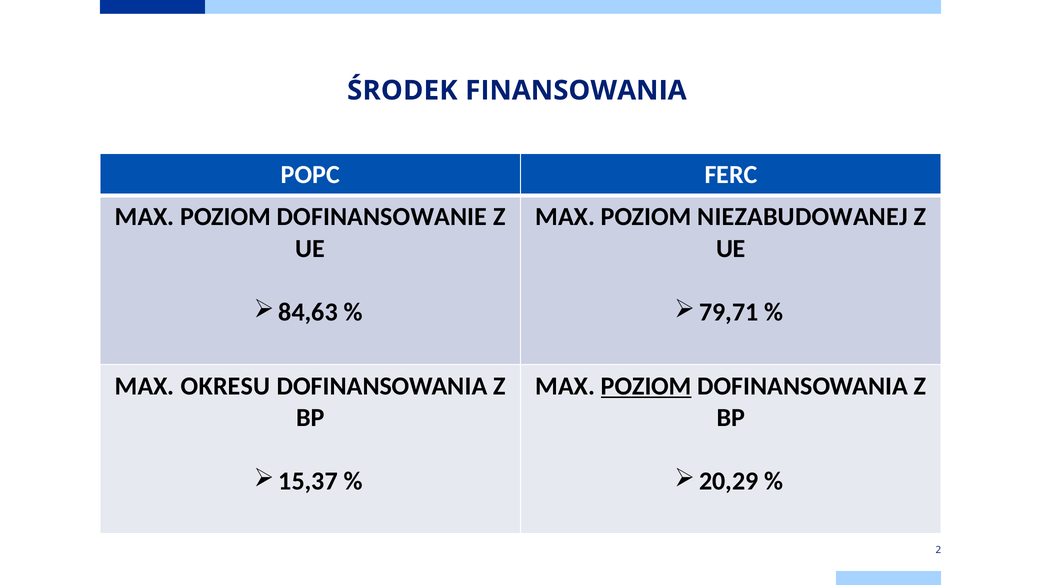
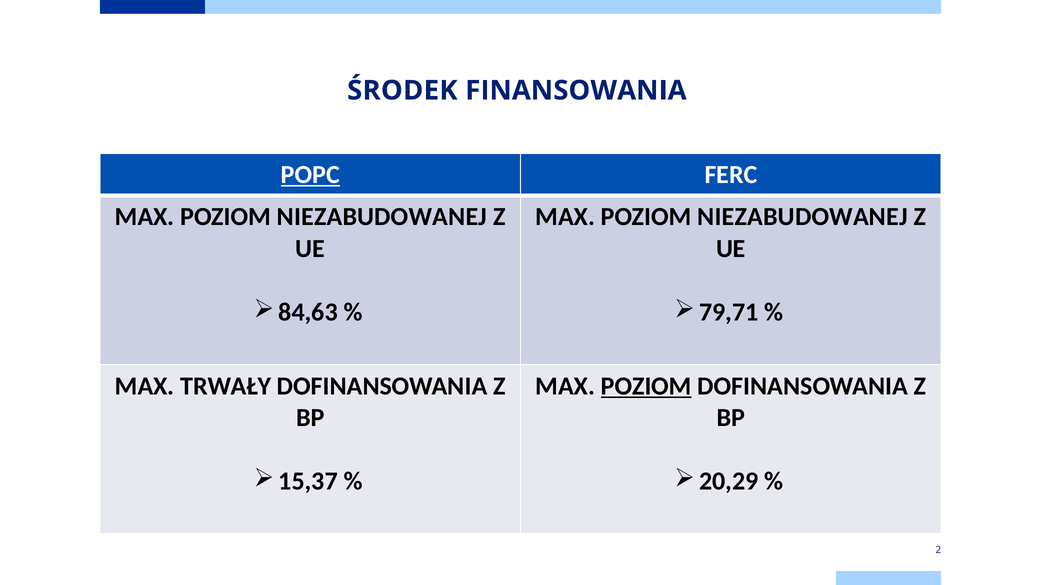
POPC underline: none -> present
DOFINANSOWANIE at (382, 217): DOFINANSOWANIE -> NIEZABUDOWANEJ
OKRESU: OKRESU -> TRWAŁY
